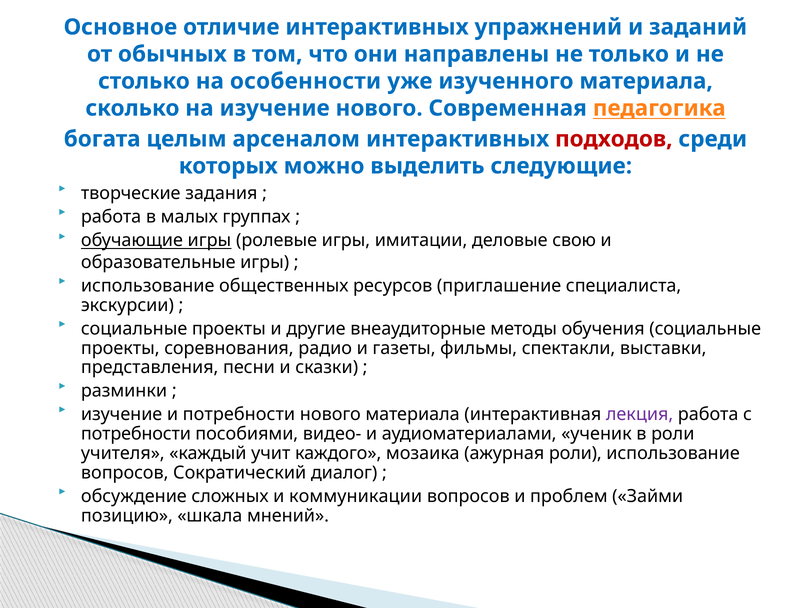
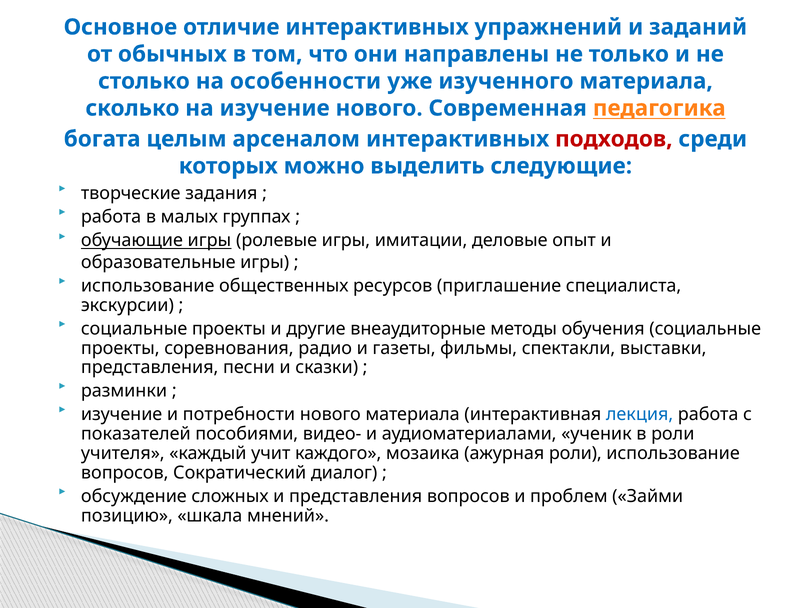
свою: свою -> опыт
лекция colour: purple -> blue
потребности at (136, 434): потребности -> показателей
и коммуникации: коммуникации -> представления
